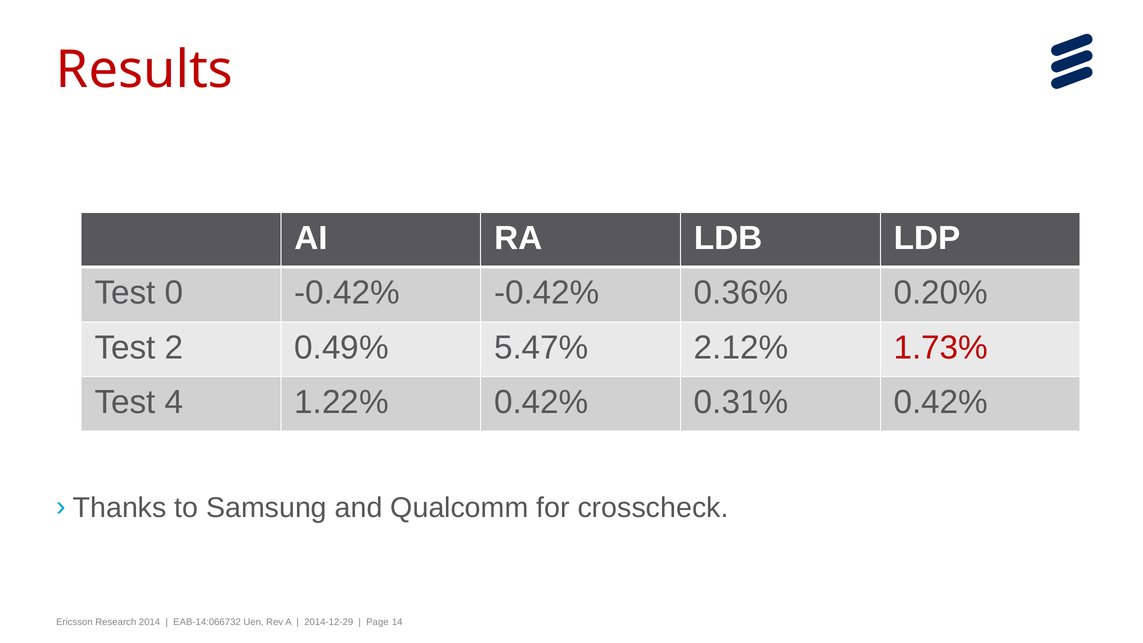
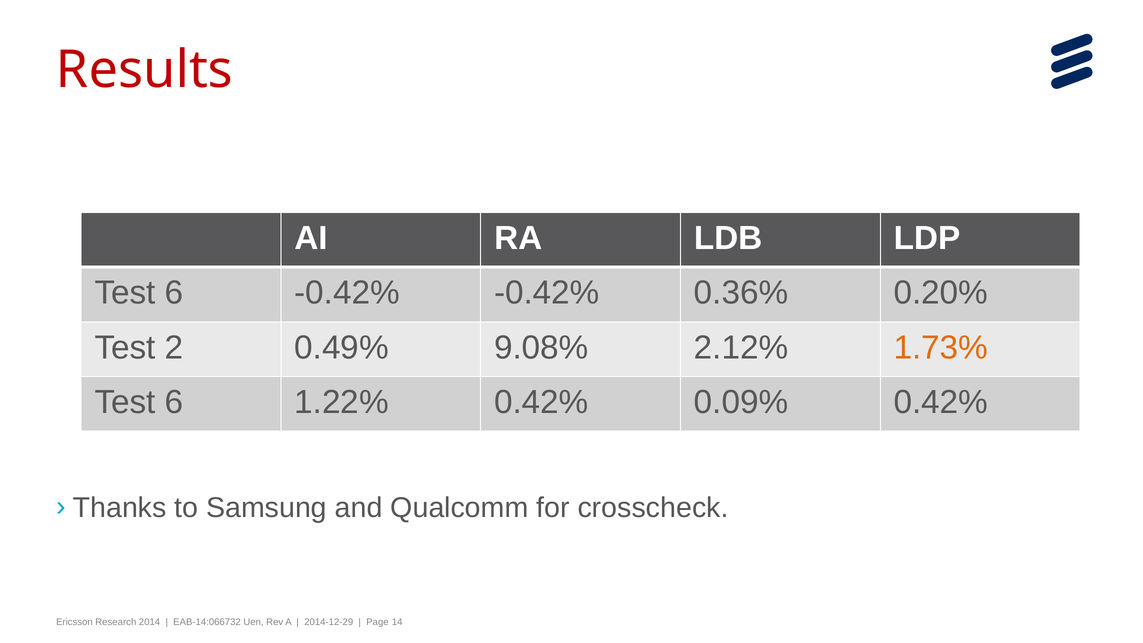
0 at (174, 293): 0 -> 6
5.47%: 5.47% -> 9.08%
1.73% colour: red -> orange
4 at (174, 402): 4 -> 6
0.31%: 0.31% -> 0.09%
